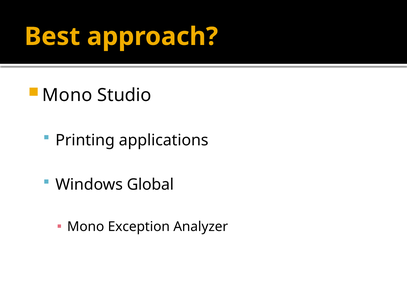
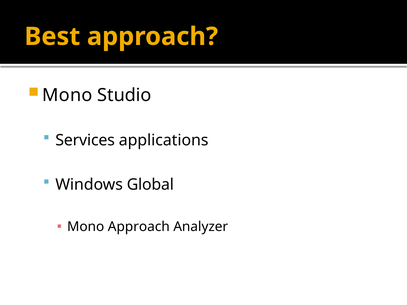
Printing: Printing -> Services
Mono Exception: Exception -> Approach
